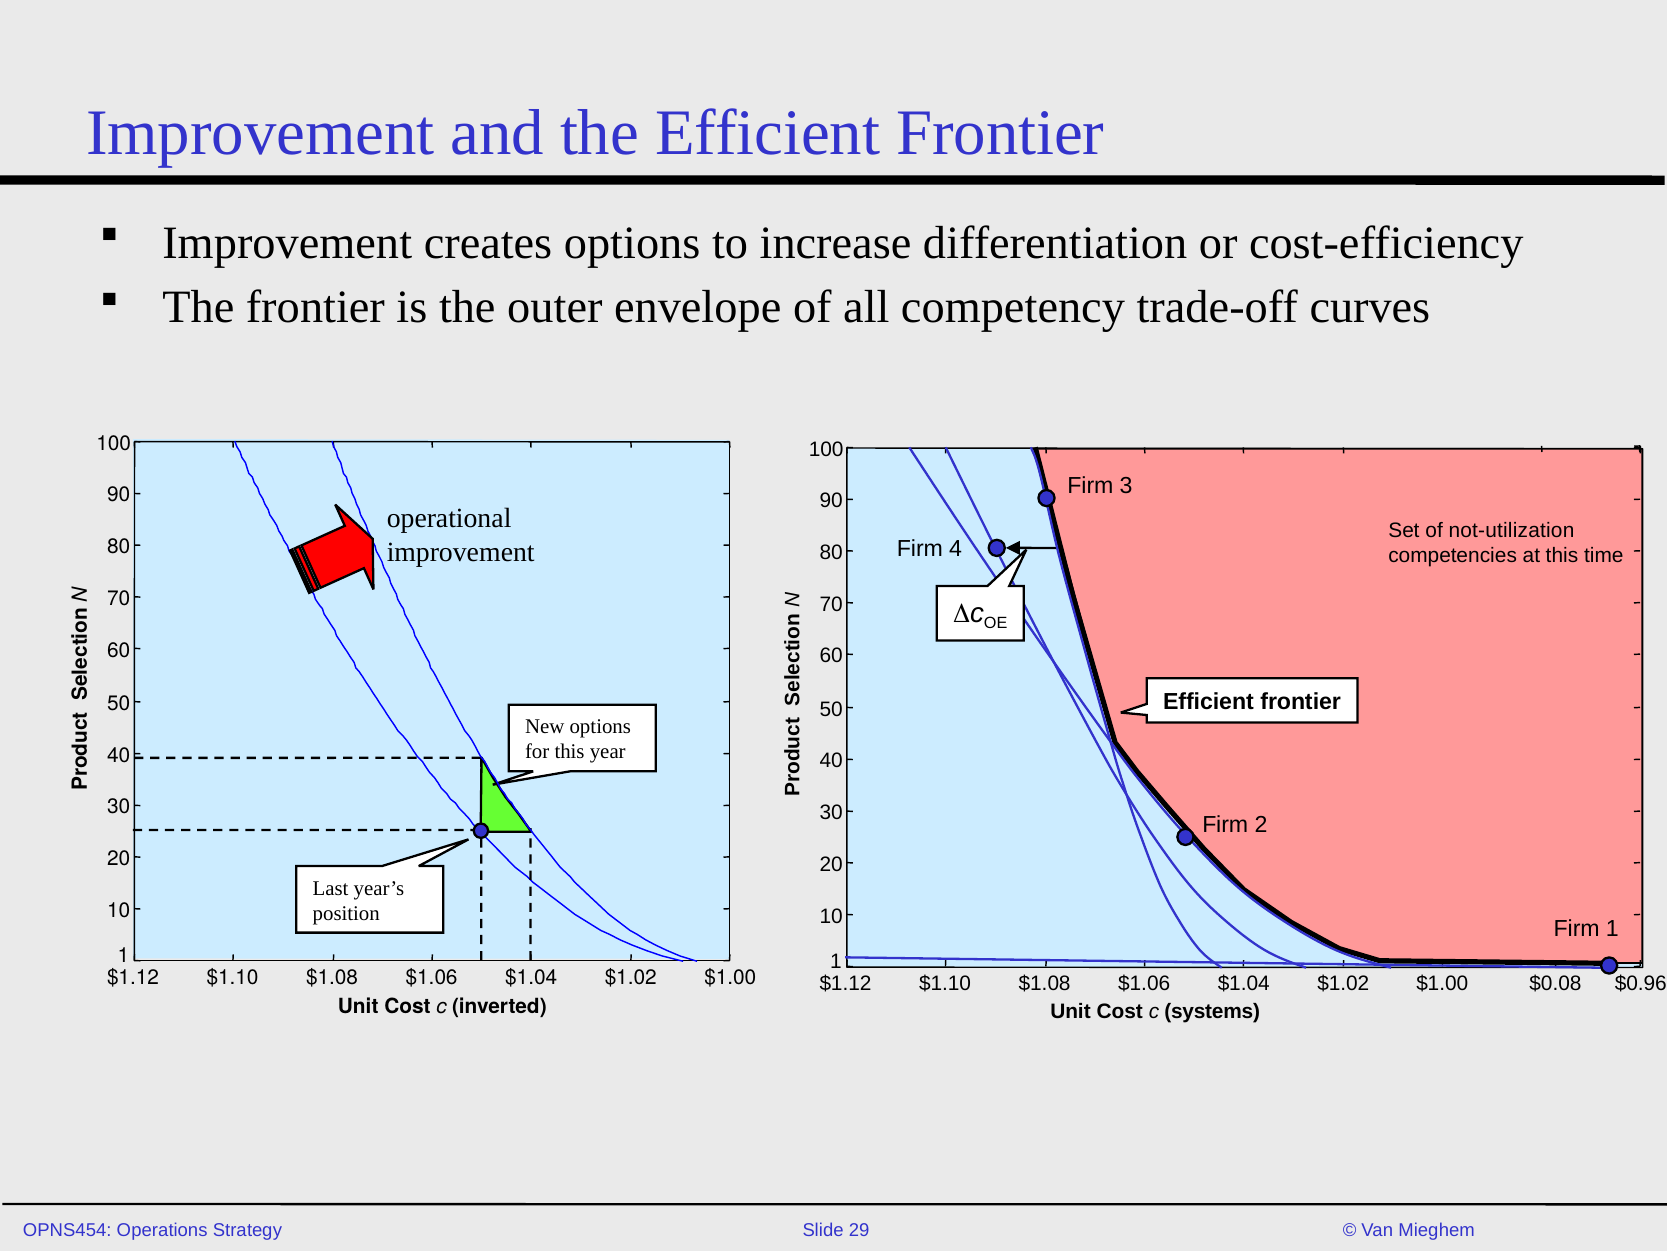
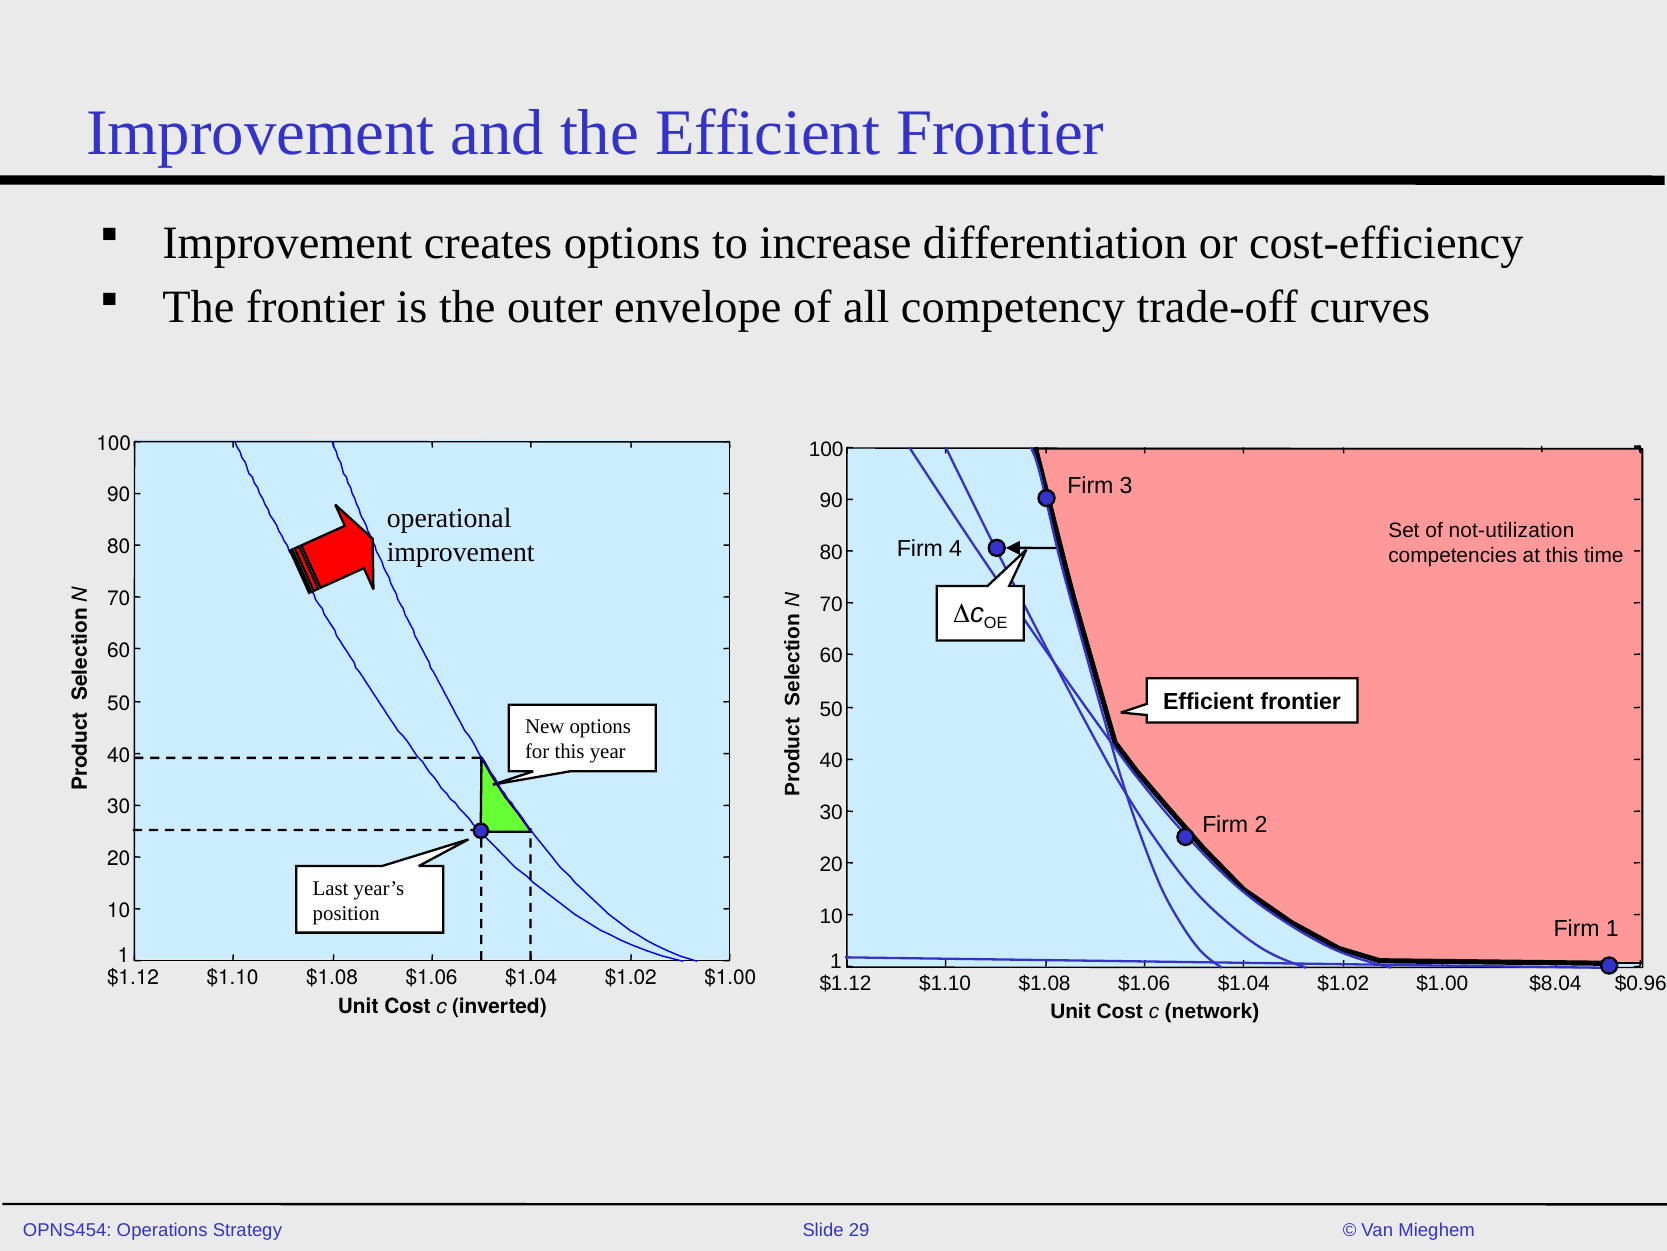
$0.08: $0.08 -> $8.04
systems: systems -> network
